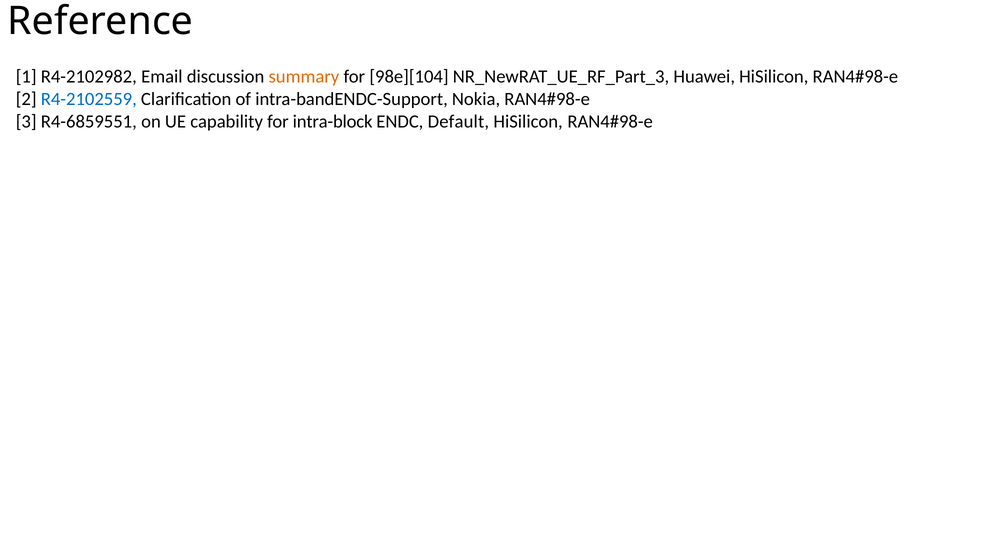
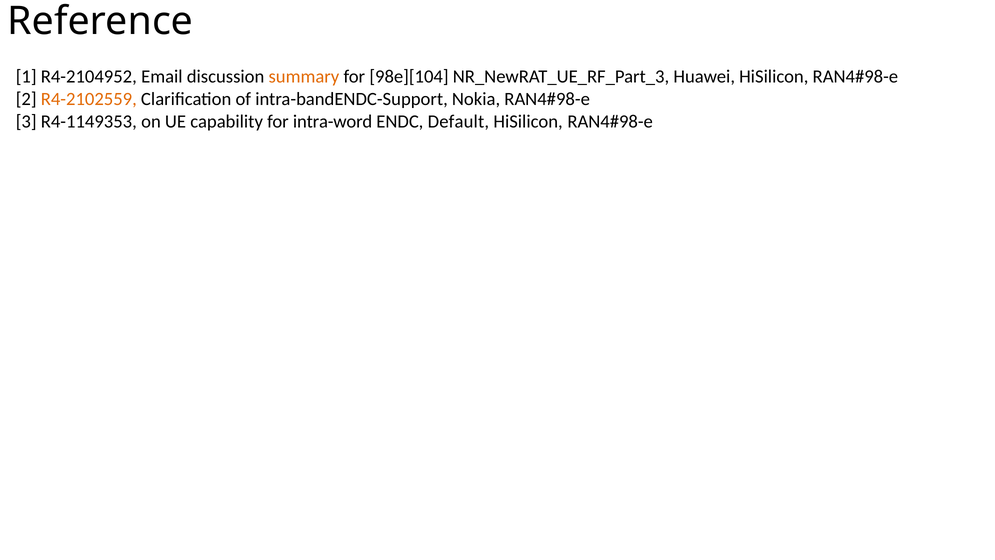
R4-2102982: R4-2102982 -> R4-2104952
R4-2102559 colour: blue -> orange
R4-6859551: R4-6859551 -> R4-1149353
intra-block: intra-block -> intra-word
